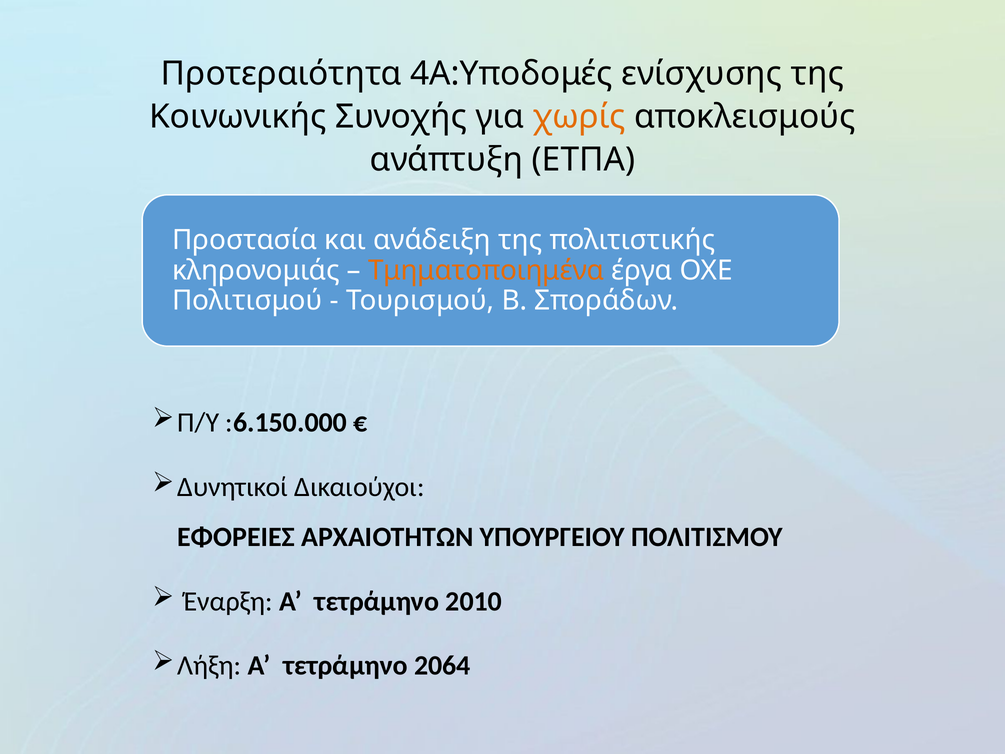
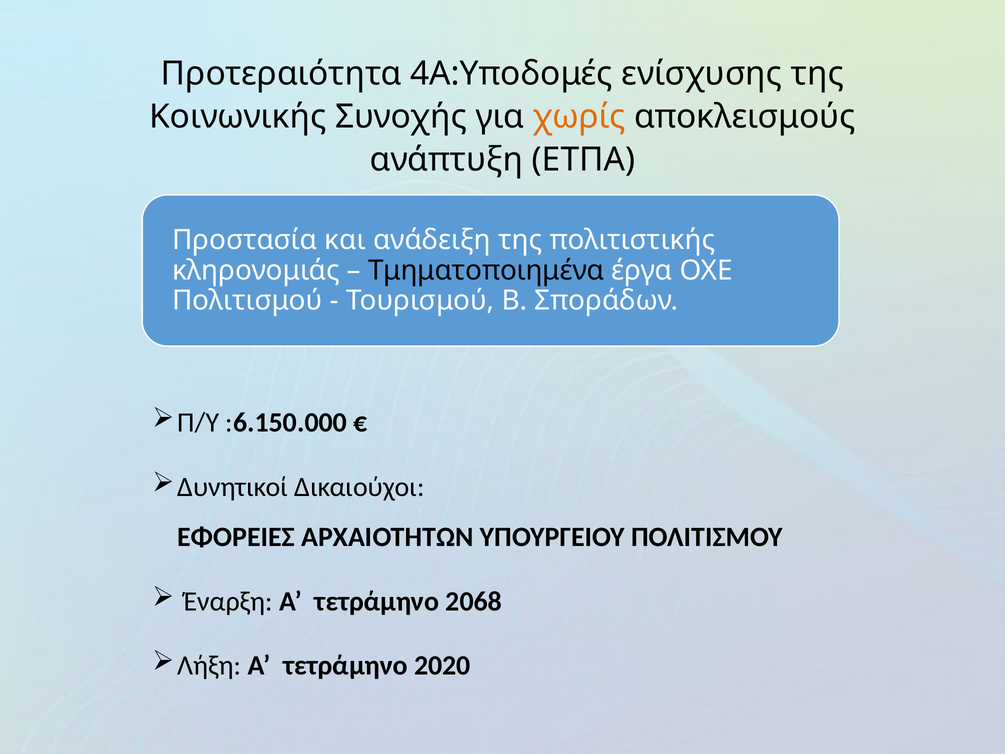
Τμηματοποιημένα colour: orange -> black
2010: 2010 -> 2068
2064: 2064 -> 2020
